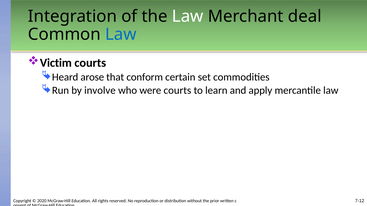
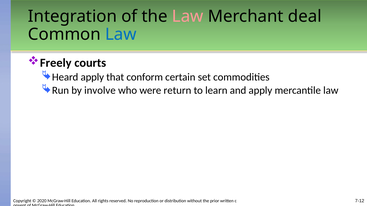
Law at (188, 16) colour: white -> pink
Victim: Victim -> Freely
Heard arose: arose -> apply
were courts: courts -> return
